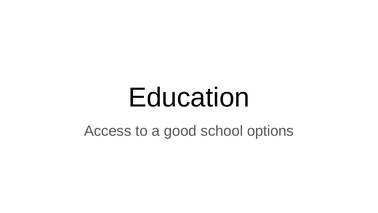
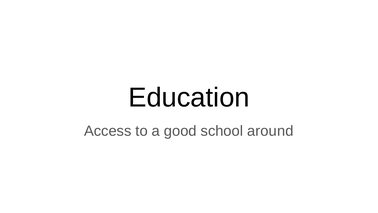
options: options -> around
